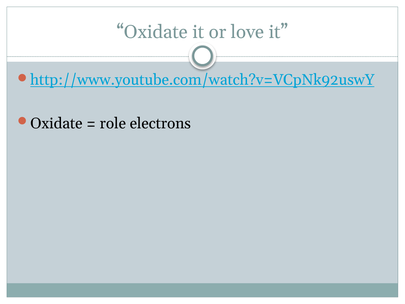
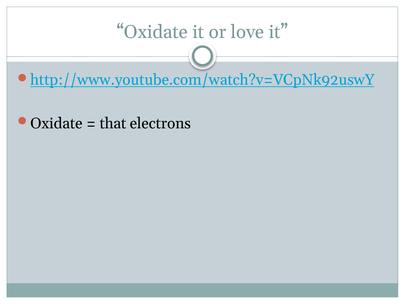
role: role -> that
